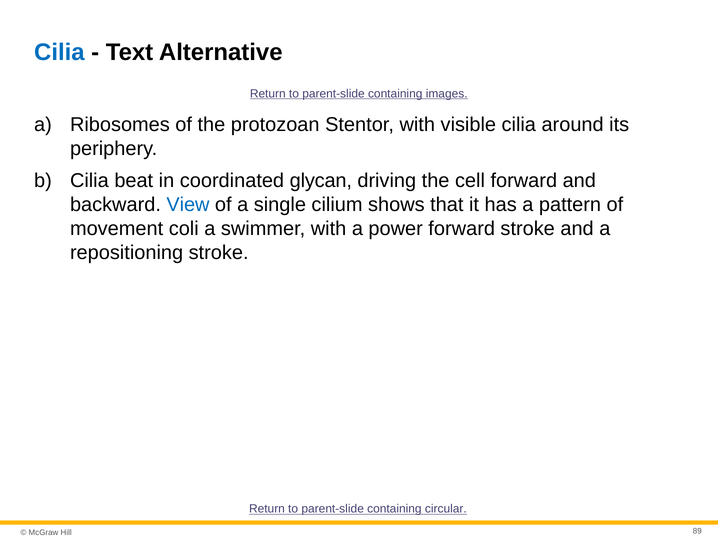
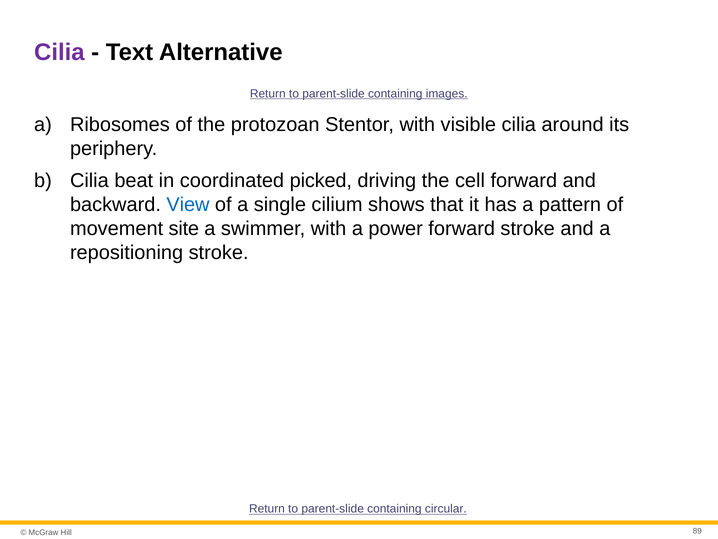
Cilia at (59, 52) colour: blue -> purple
glycan: glycan -> picked
coli: coli -> site
